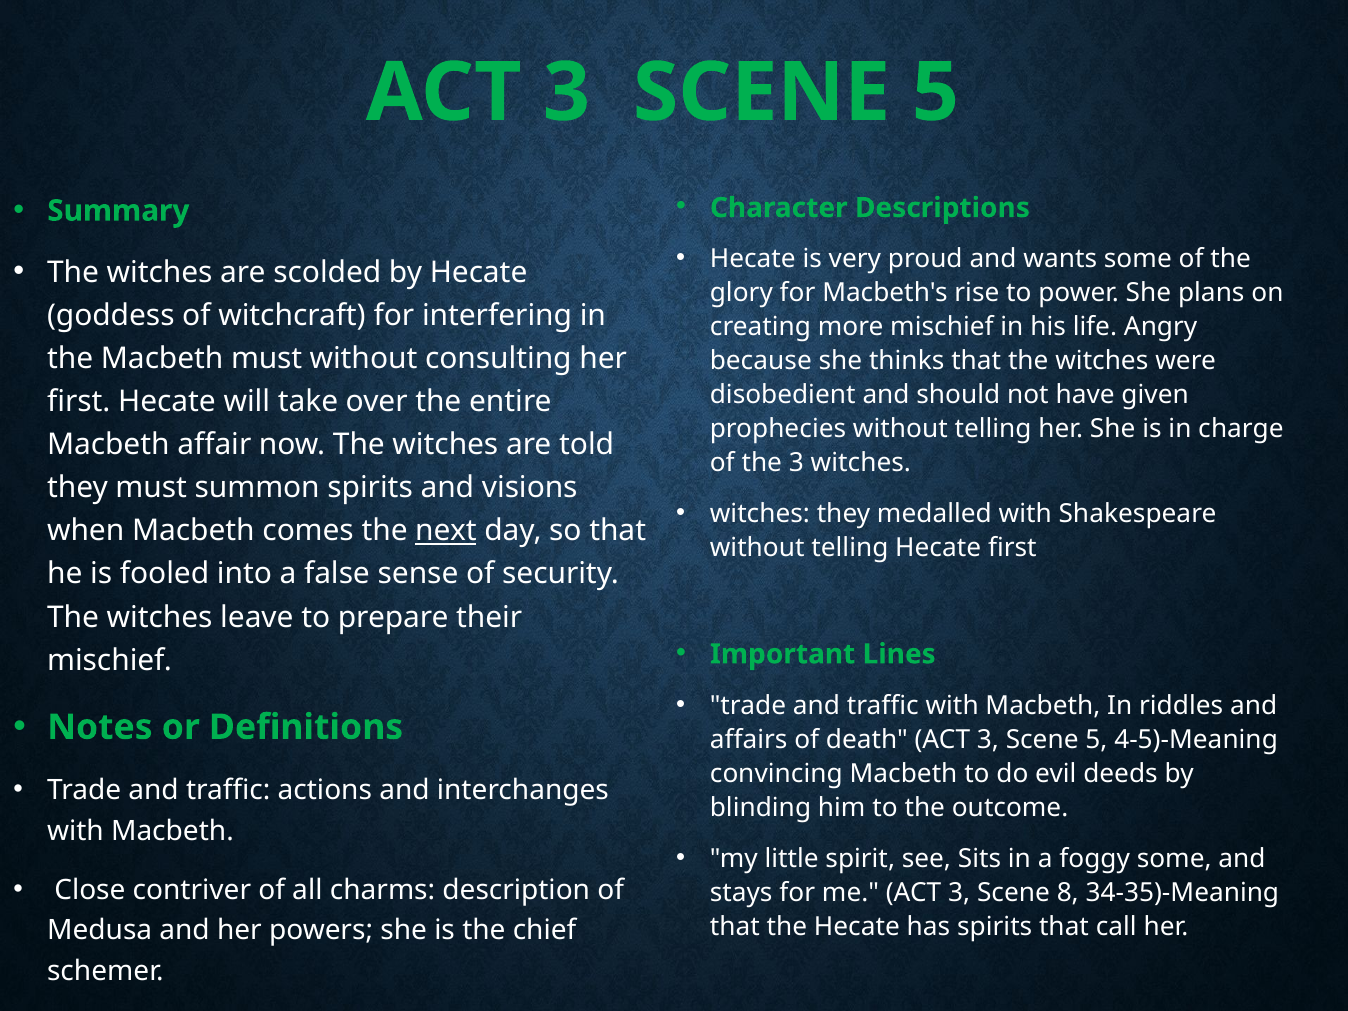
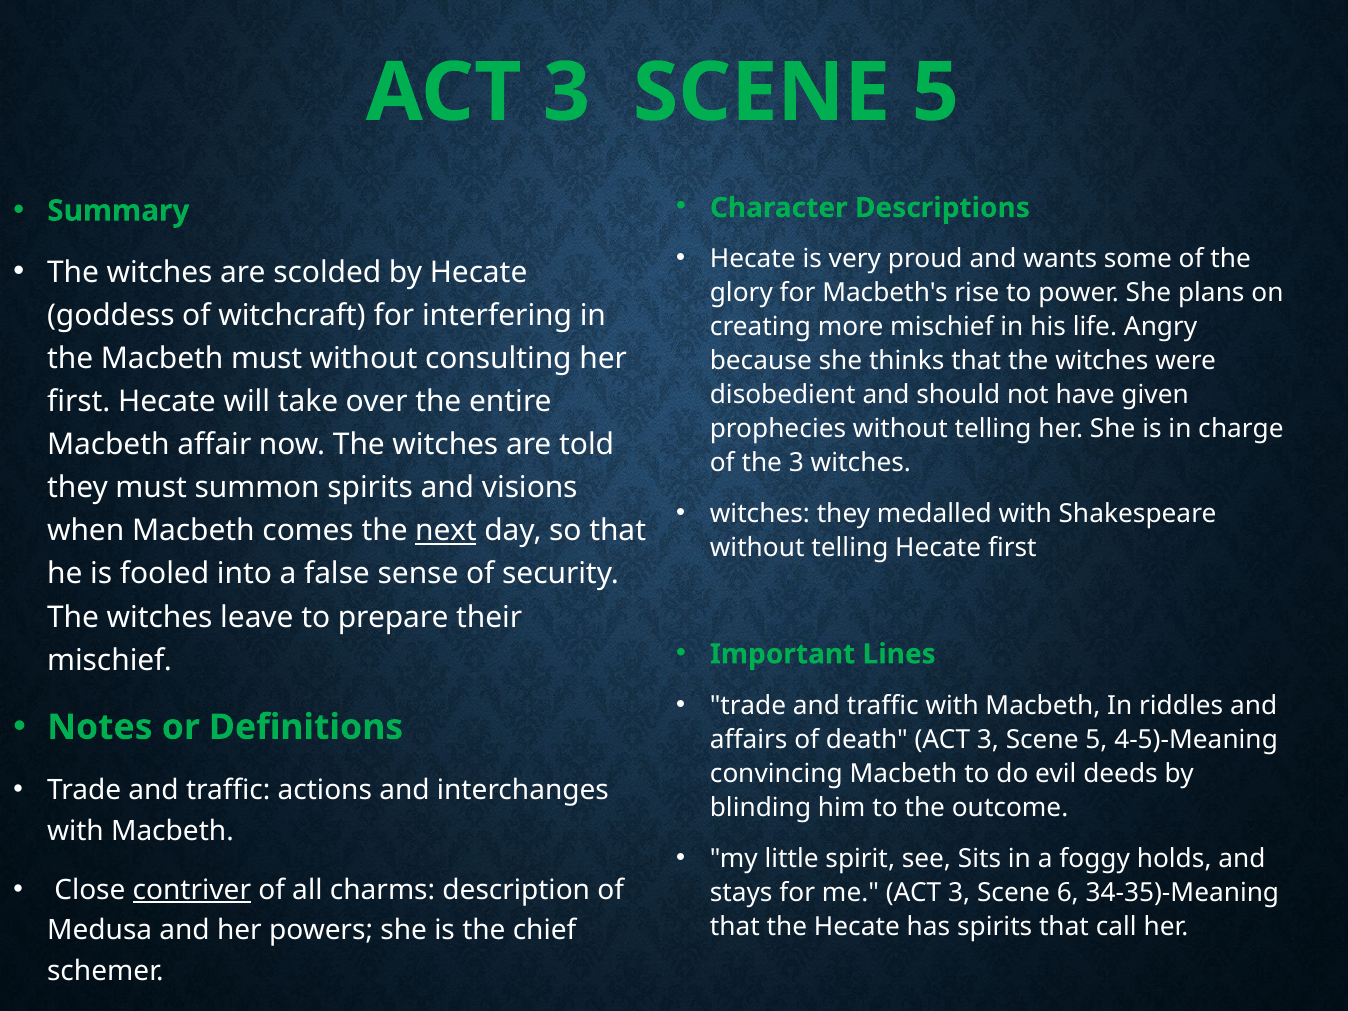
foggy some: some -> holds
contriver underline: none -> present
8: 8 -> 6
